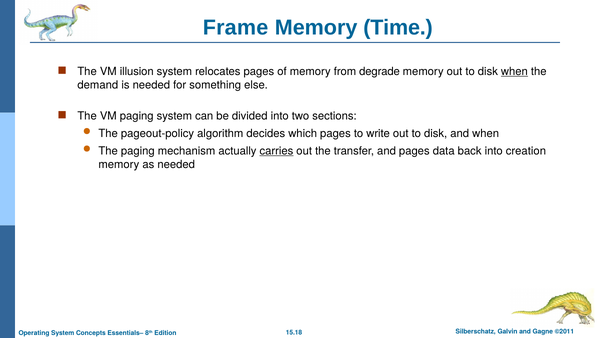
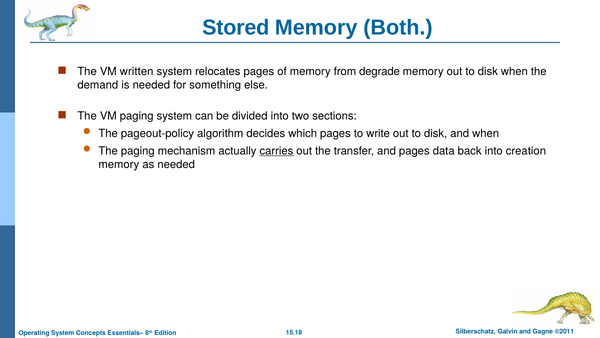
Frame: Frame -> Stored
Time: Time -> Both
illusion: illusion -> written
when at (514, 71) underline: present -> none
